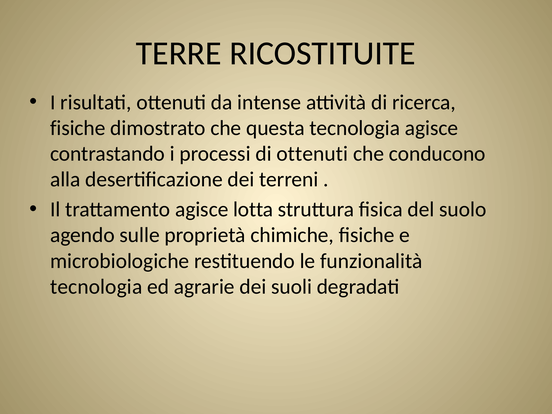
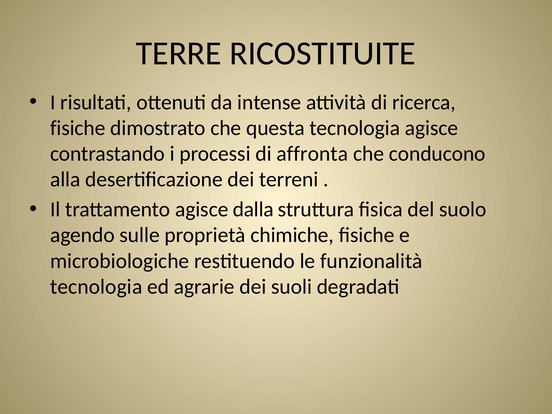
di ottenuti: ottenuti -> affronta
lotta: lotta -> dalla
